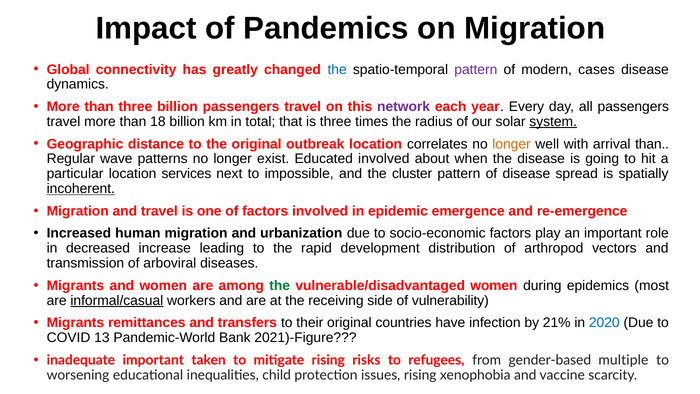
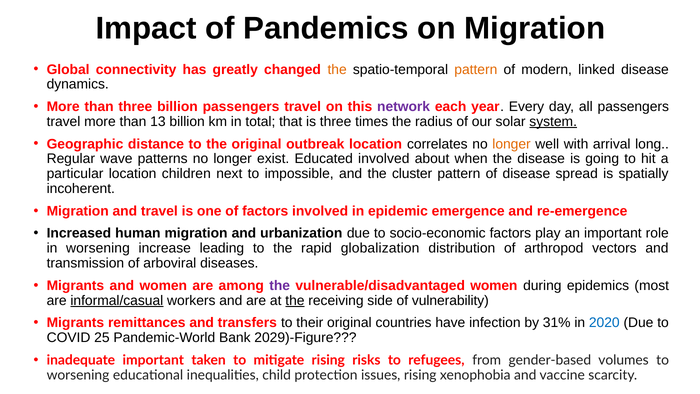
the at (337, 69) colour: blue -> orange
pattern at (476, 69) colour: purple -> orange
cases: cases -> linked
18: 18 -> 13
arrival than: than -> long
services: services -> children
incoherent underline: present -> none
in decreased: decreased -> worsening
development: development -> globalization
the at (280, 285) colour: green -> purple
the at (295, 300) underline: none -> present
21%: 21% -> 31%
13: 13 -> 25
2021)-Figure: 2021)-Figure -> 2029)-Figure
multiple: multiple -> volumes
